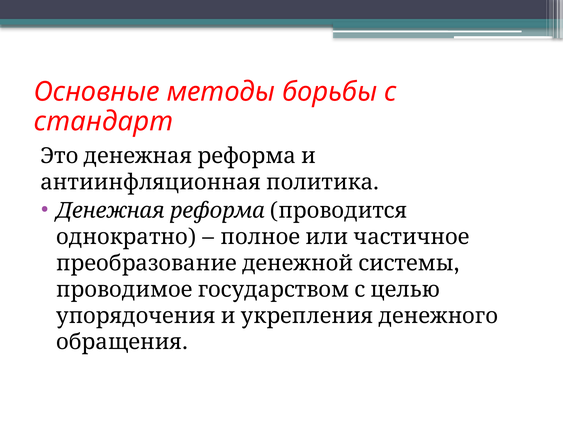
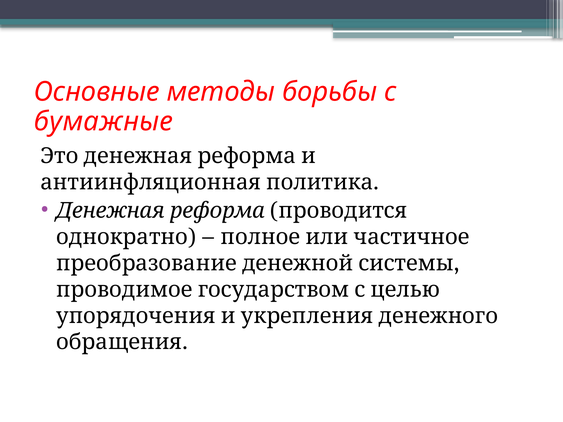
стандарт: стандарт -> бумажные
